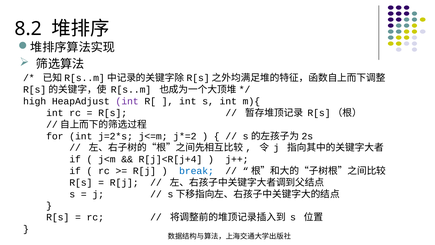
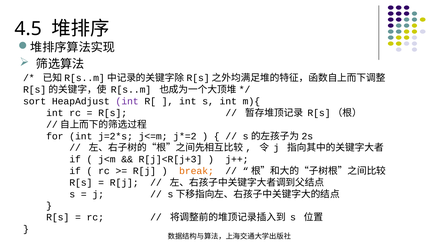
8.2: 8.2 -> 4.5
high: high -> sort
R[j]<R[j+4: R[j]<R[j+4 -> R[j]<R[j+3
break colour: blue -> orange
